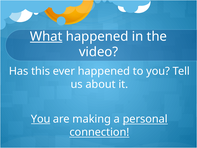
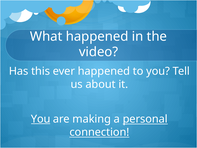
What underline: present -> none
